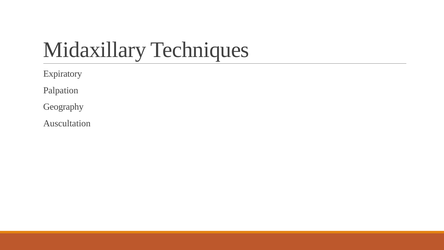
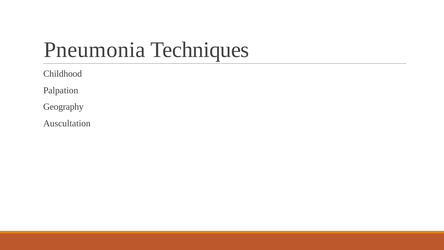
Midaxillary: Midaxillary -> Pneumonia
Expiratory: Expiratory -> Childhood
